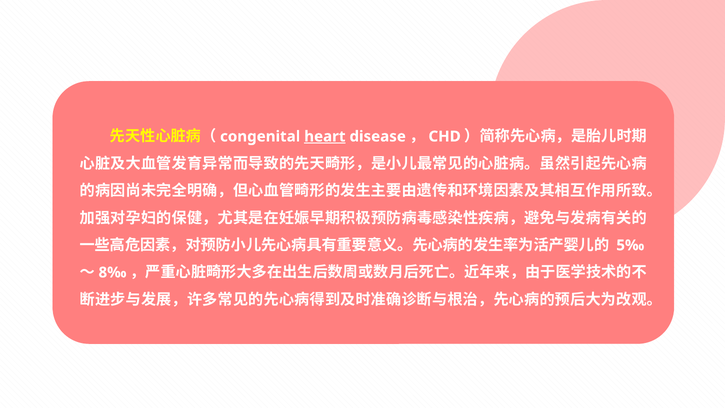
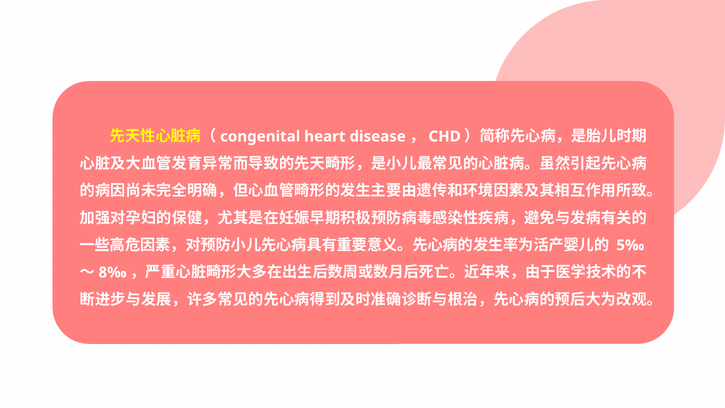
heart underline: present -> none
